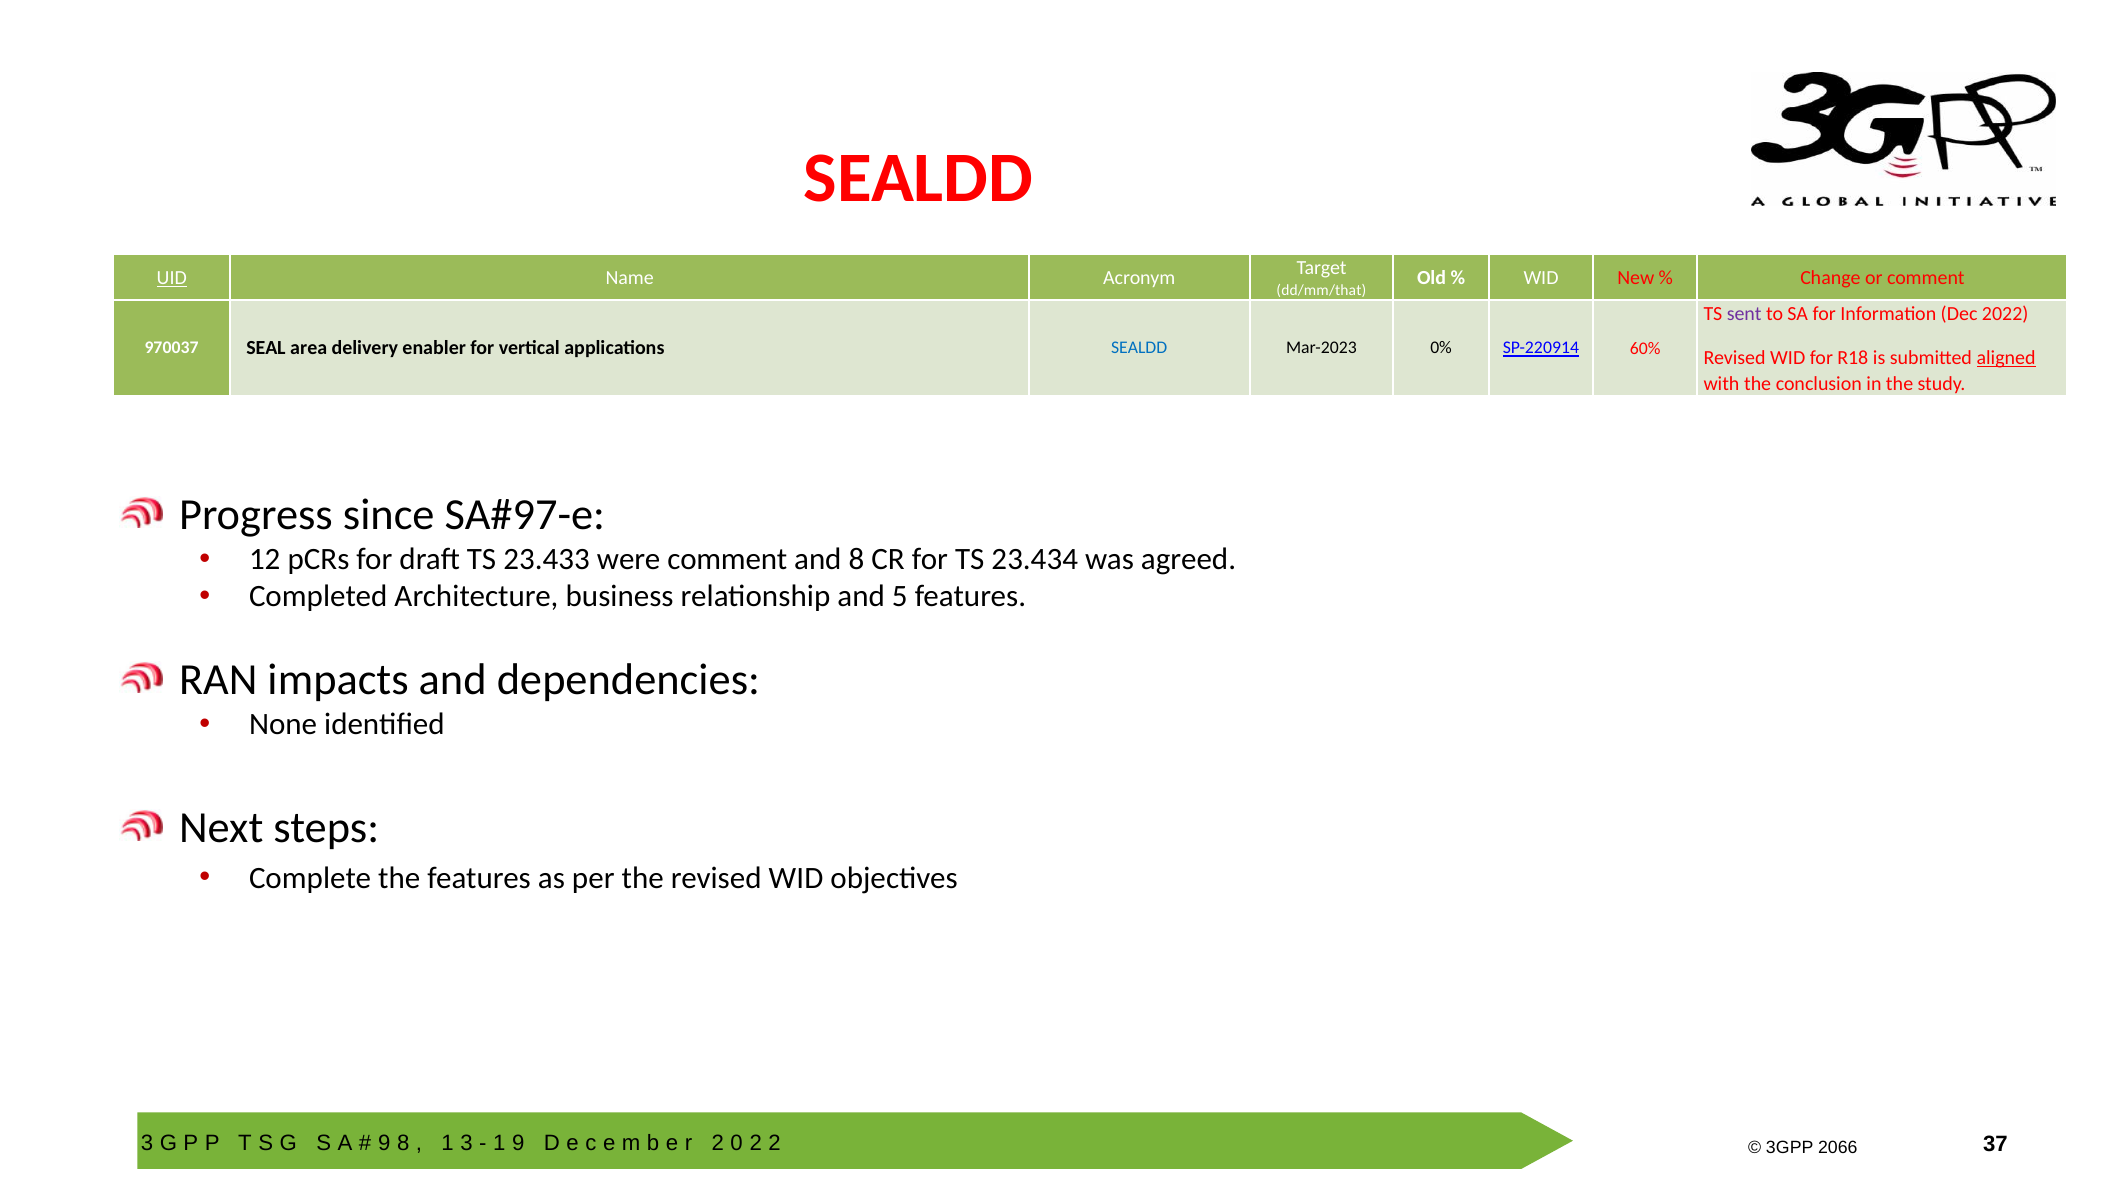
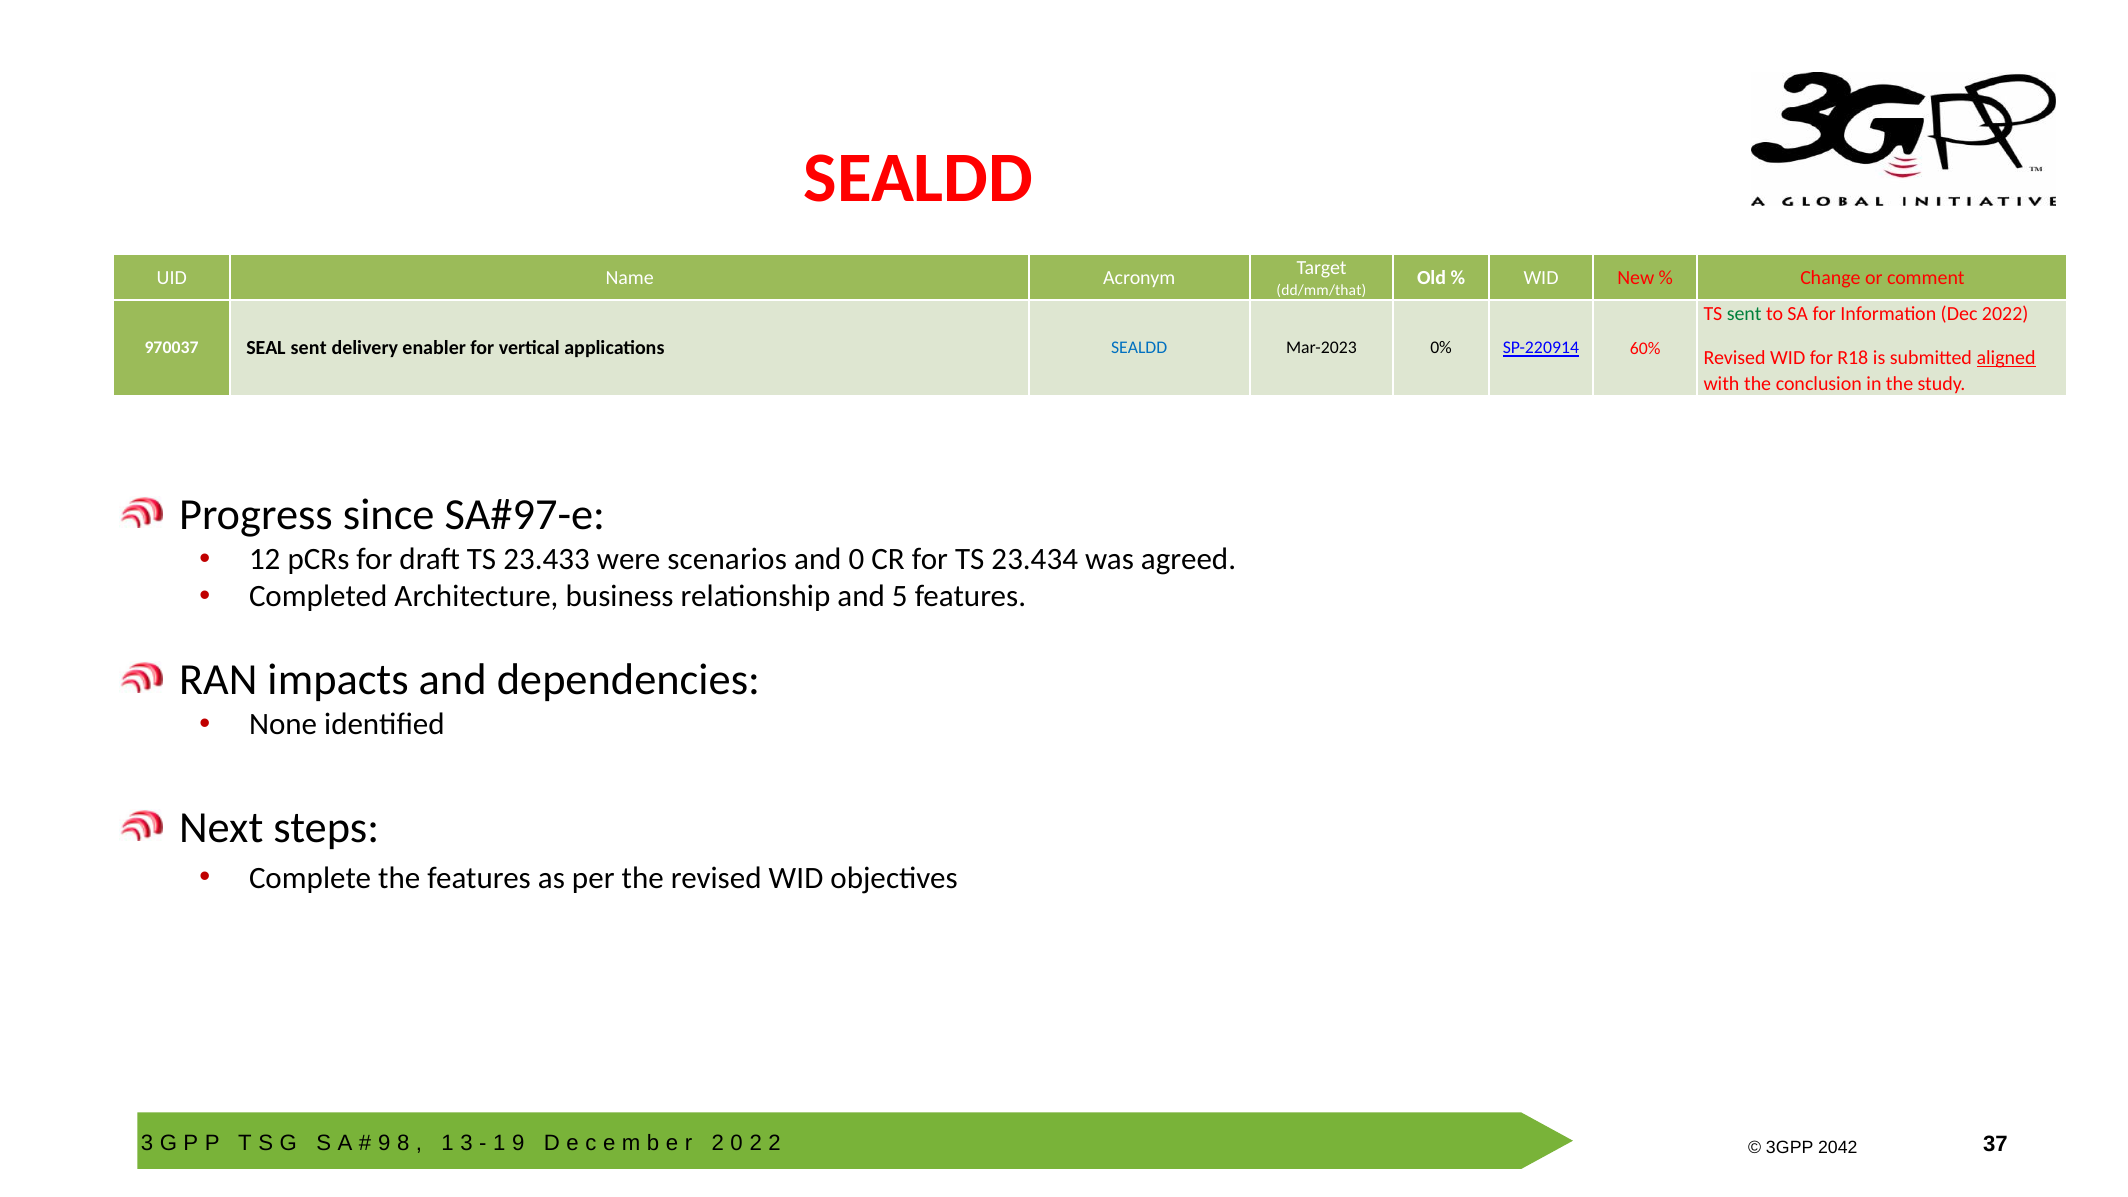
UID underline: present -> none
sent at (1744, 314) colour: purple -> green
SEAL area: area -> sent
were comment: comment -> scenarios
and 8: 8 -> 0
2066: 2066 -> 2042
